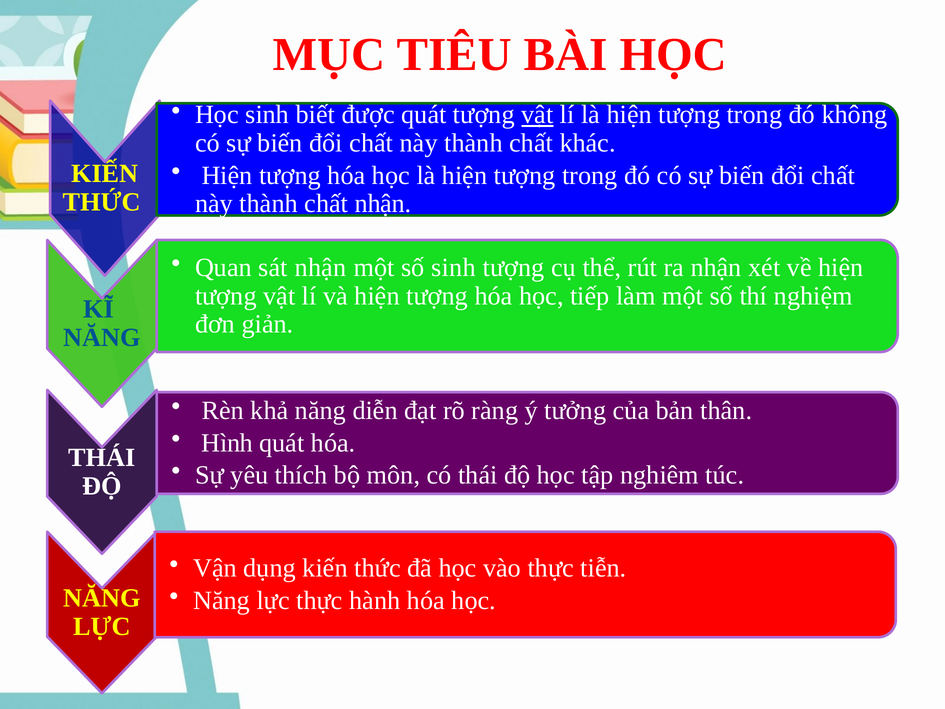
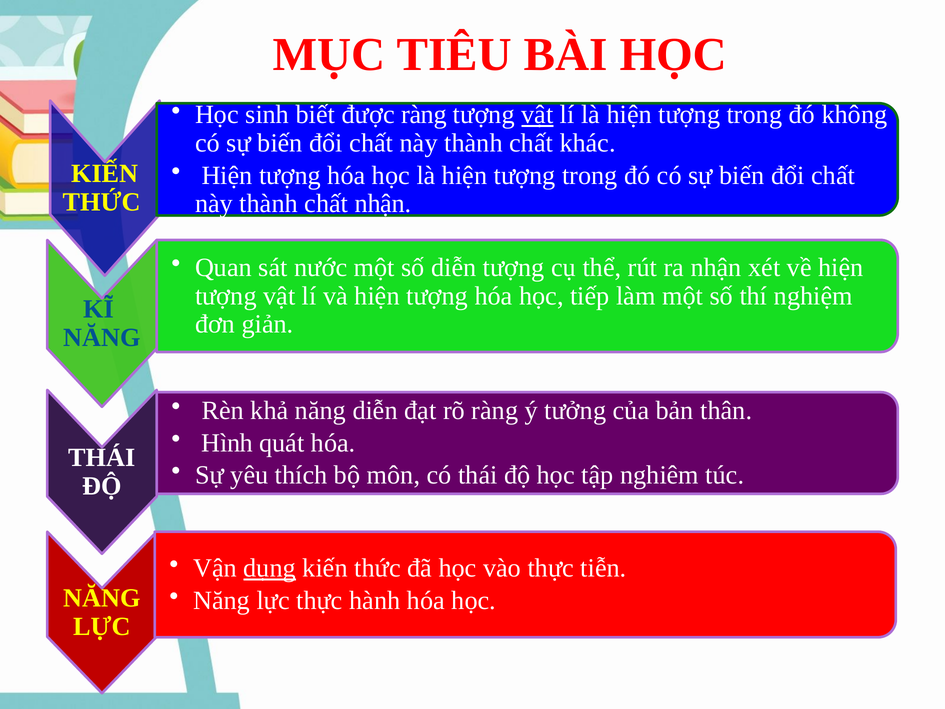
được quát: quát -> ràng
sát nhận: nhận -> nước
số sinh: sinh -> diễn
dụng underline: none -> present
